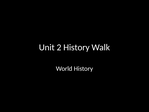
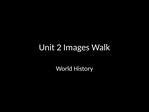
2 History: History -> Images
